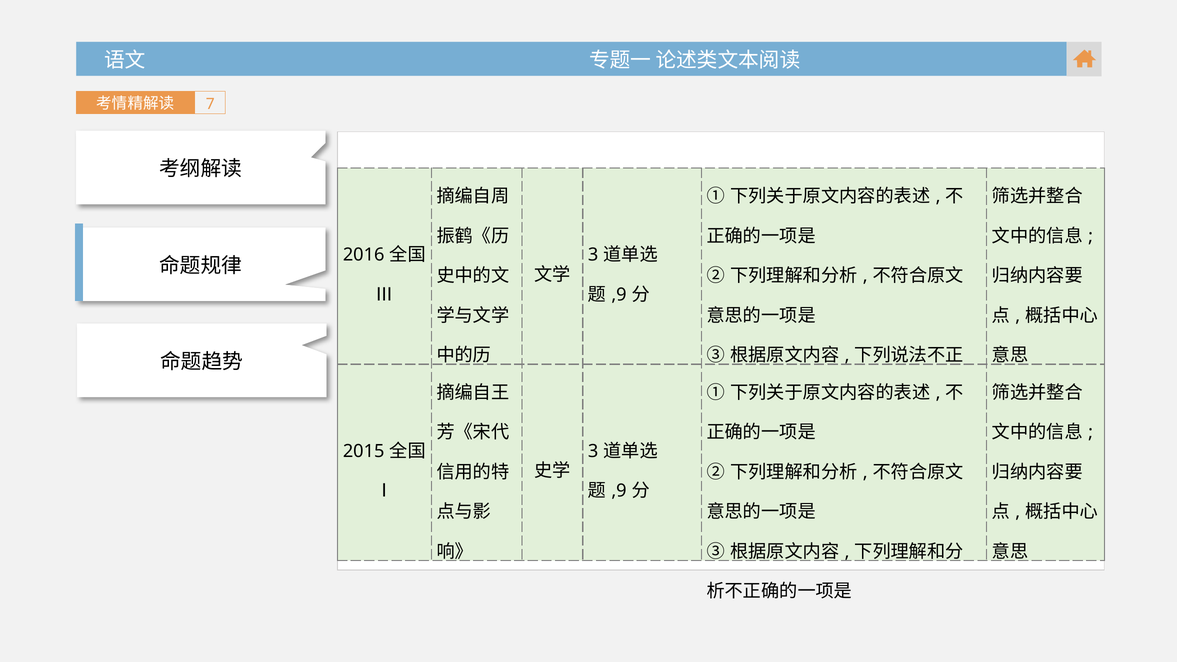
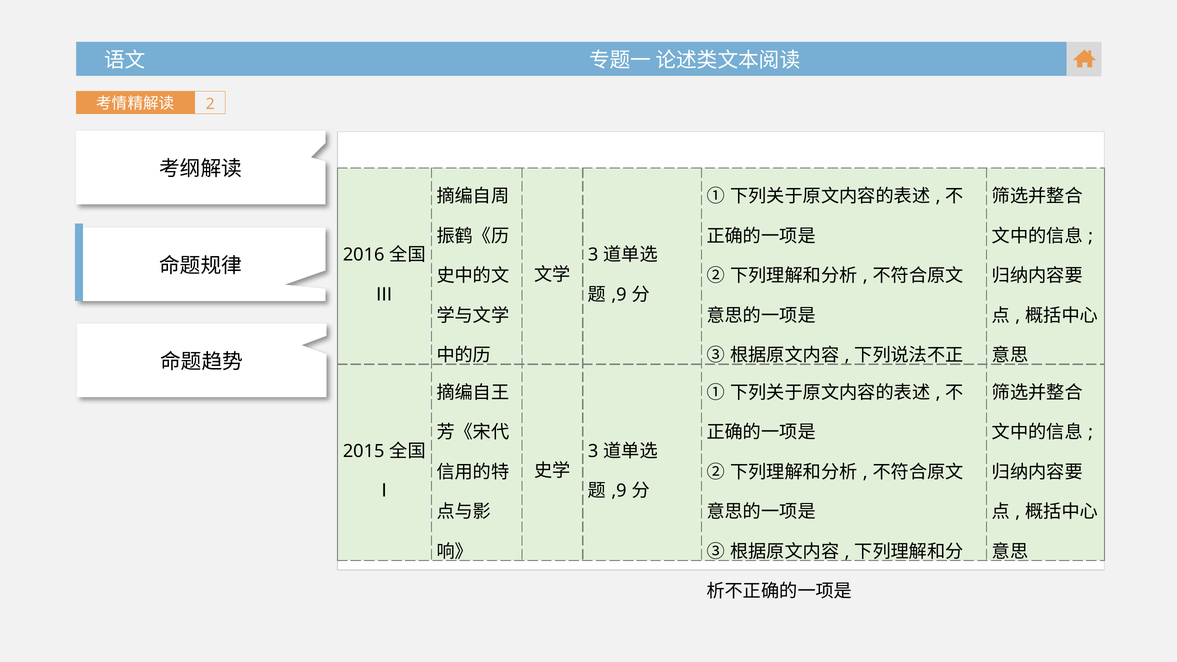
7: 7 -> 2
